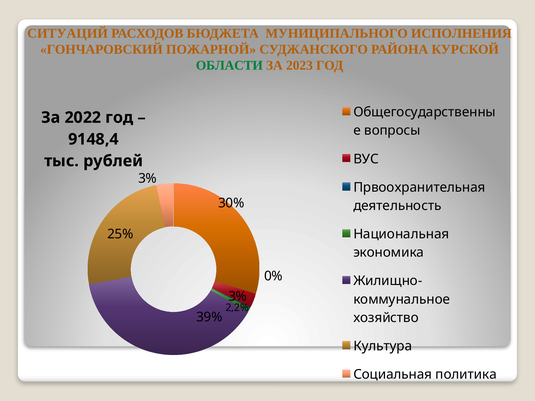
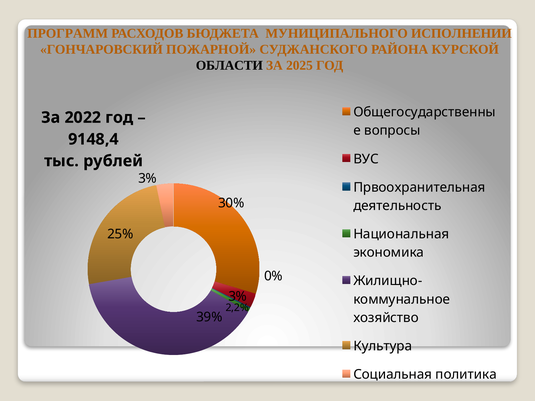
СИТУАЦИЙ: СИТУАЦИЙ -> ПРОГРАММ
ИСПОЛНЕНИЯ: ИСПОЛНЕНИЯ -> ИСПОЛНЕНИИ
ОБЛАСТИ colour: green -> black
2023: 2023 -> 2025
